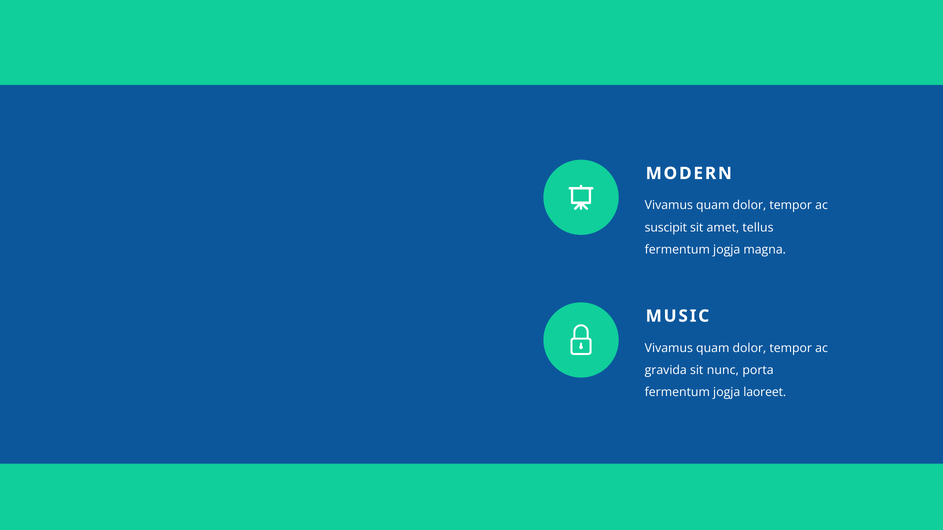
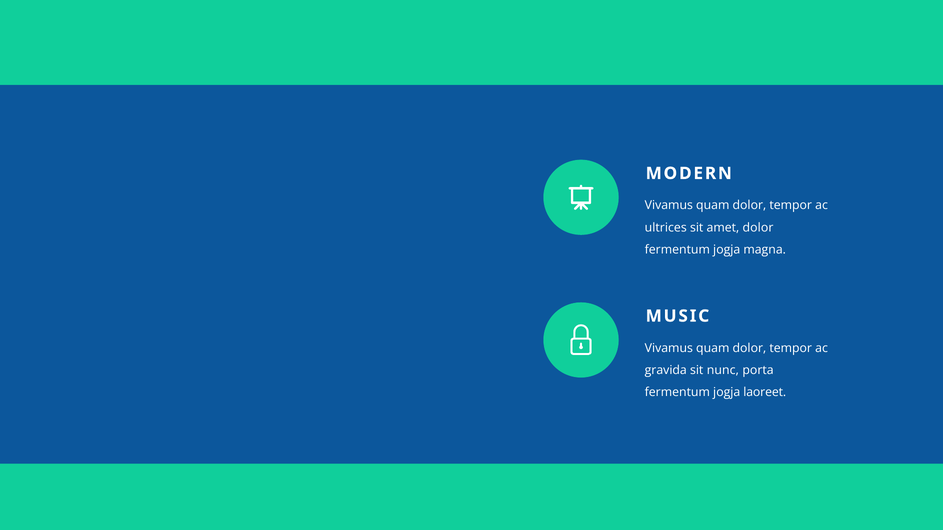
suscipit: suscipit -> ultrices
amet tellus: tellus -> dolor
